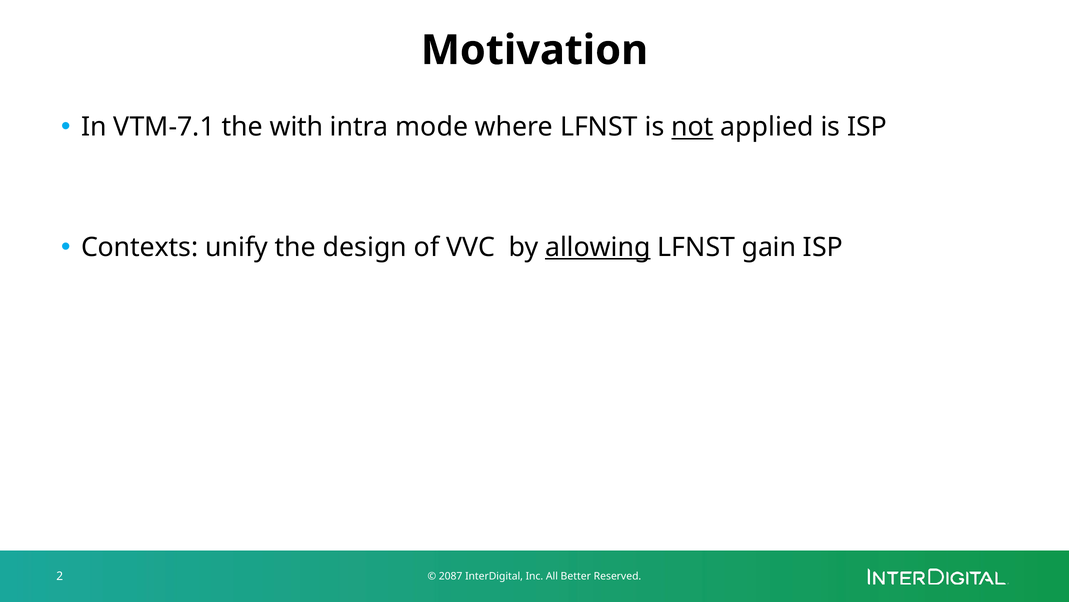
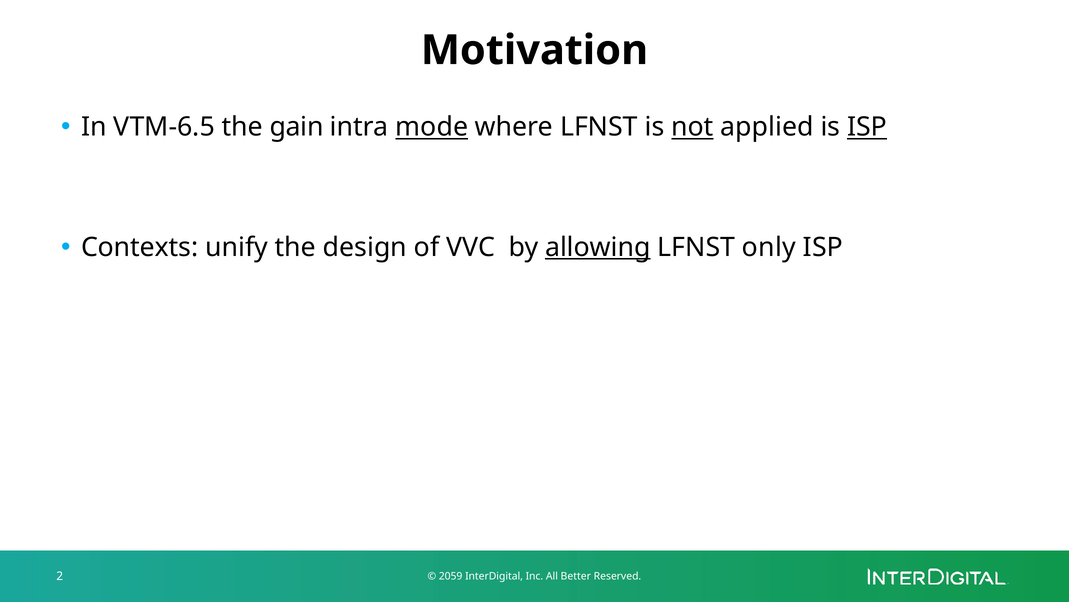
VTM-7.1: VTM-7.1 -> VTM-6.5
with: with -> gain
mode underline: none -> present
ISP at (867, 127) underline: none -> present
gain: gain -> only
2087: 2087 -> 2059
